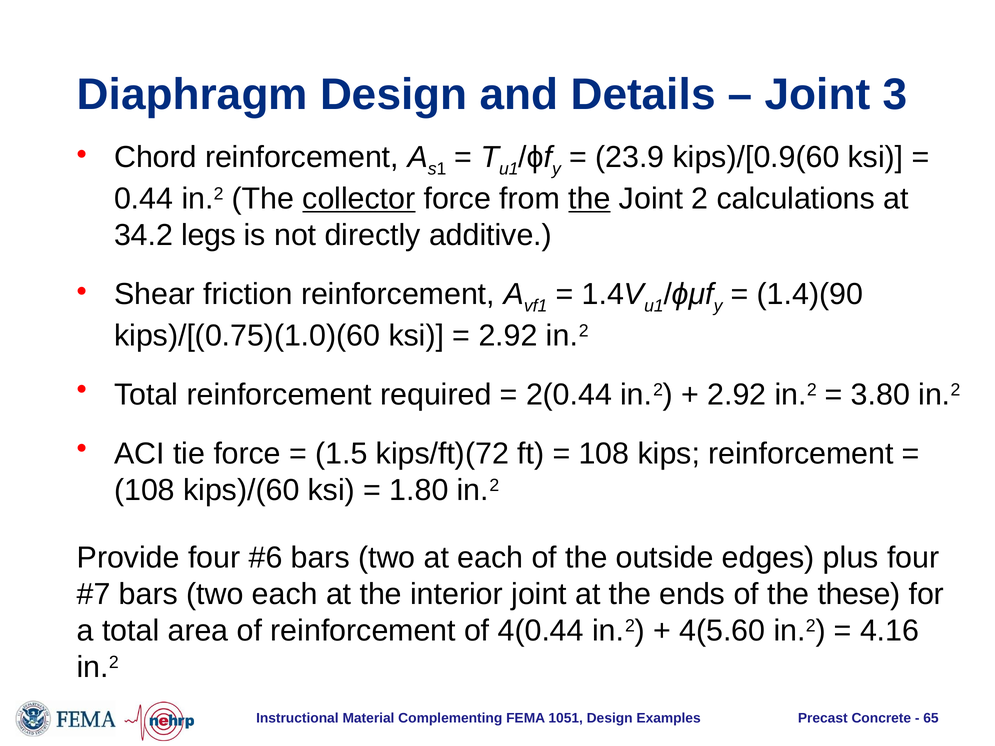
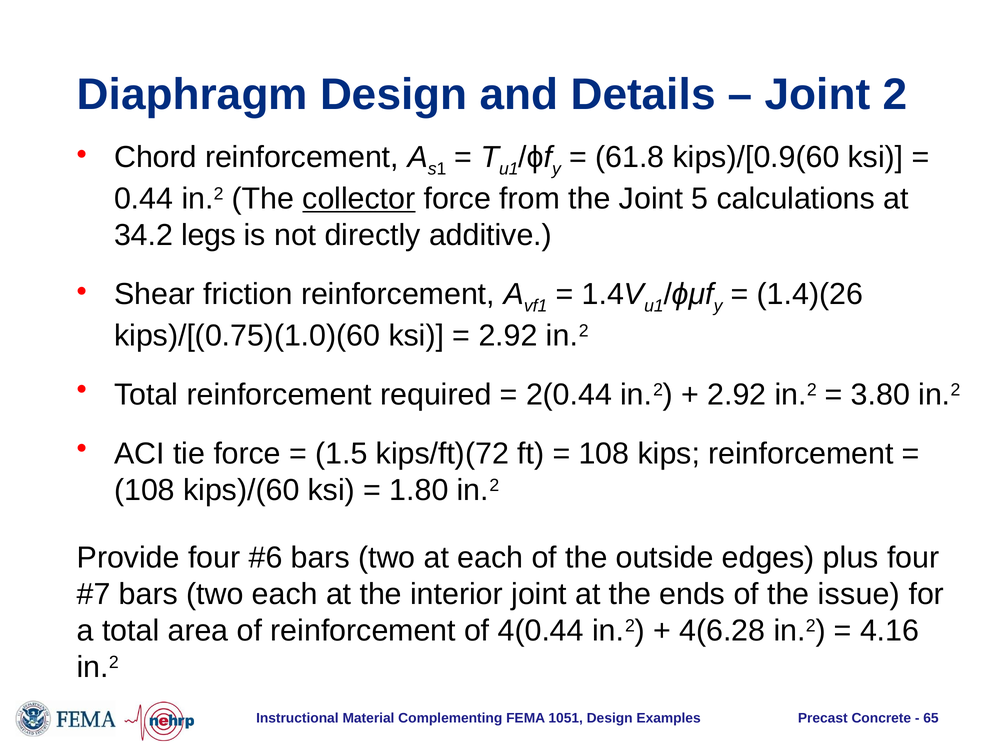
3: 3 -> 2
23.9: 23.9 -> 61.8
the at (590, 199) underline: present -> none
2: 2 -> 5
1.4)(90: 1.4)(90 -> 1.4)(26
these: these -> issue
4(5.60: 4(5.60 -> 4(6.28
